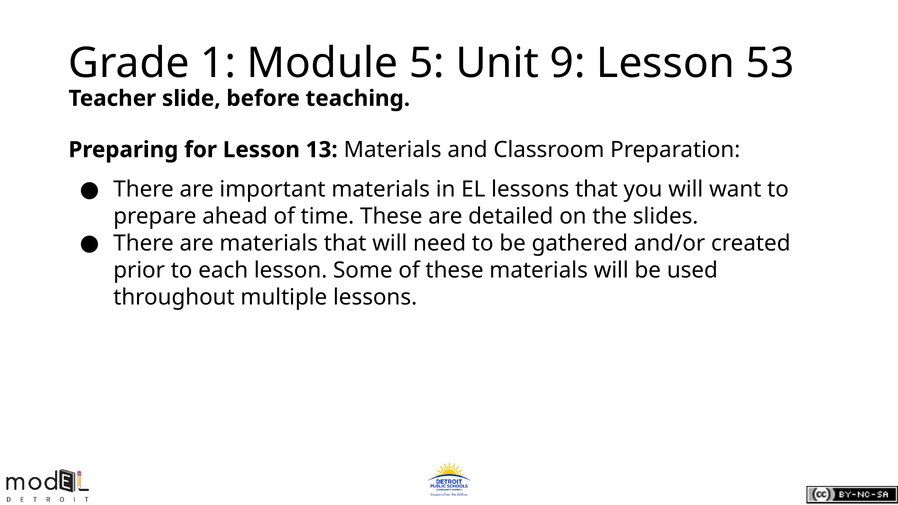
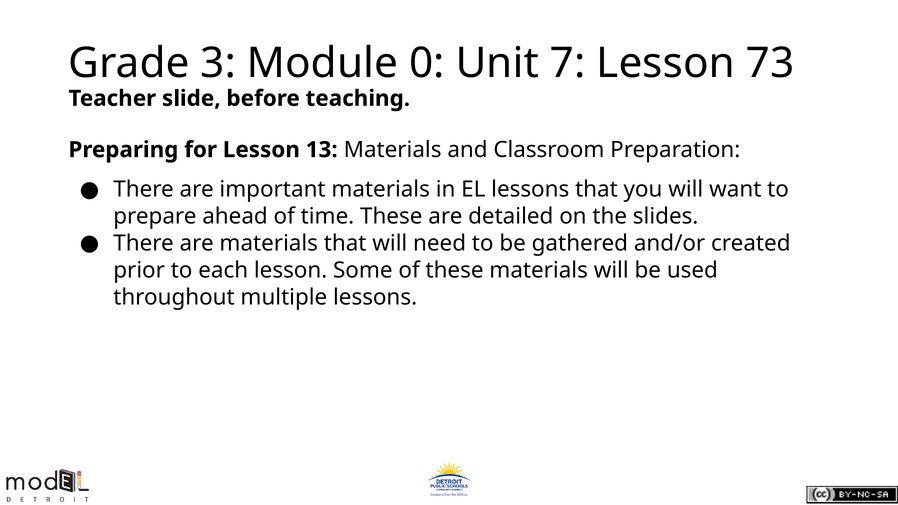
1: 1 -> 3
5: 5 -> 0
9: 9 -> 7
53: 53 -> 73
